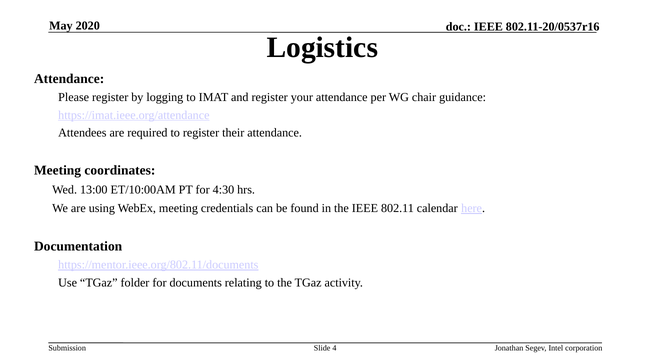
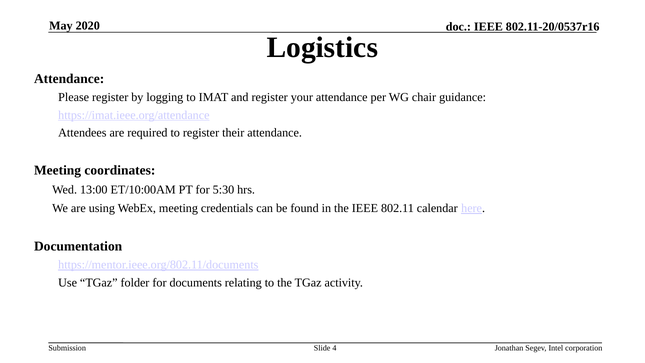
4:30: 4:30 -> 5:30
